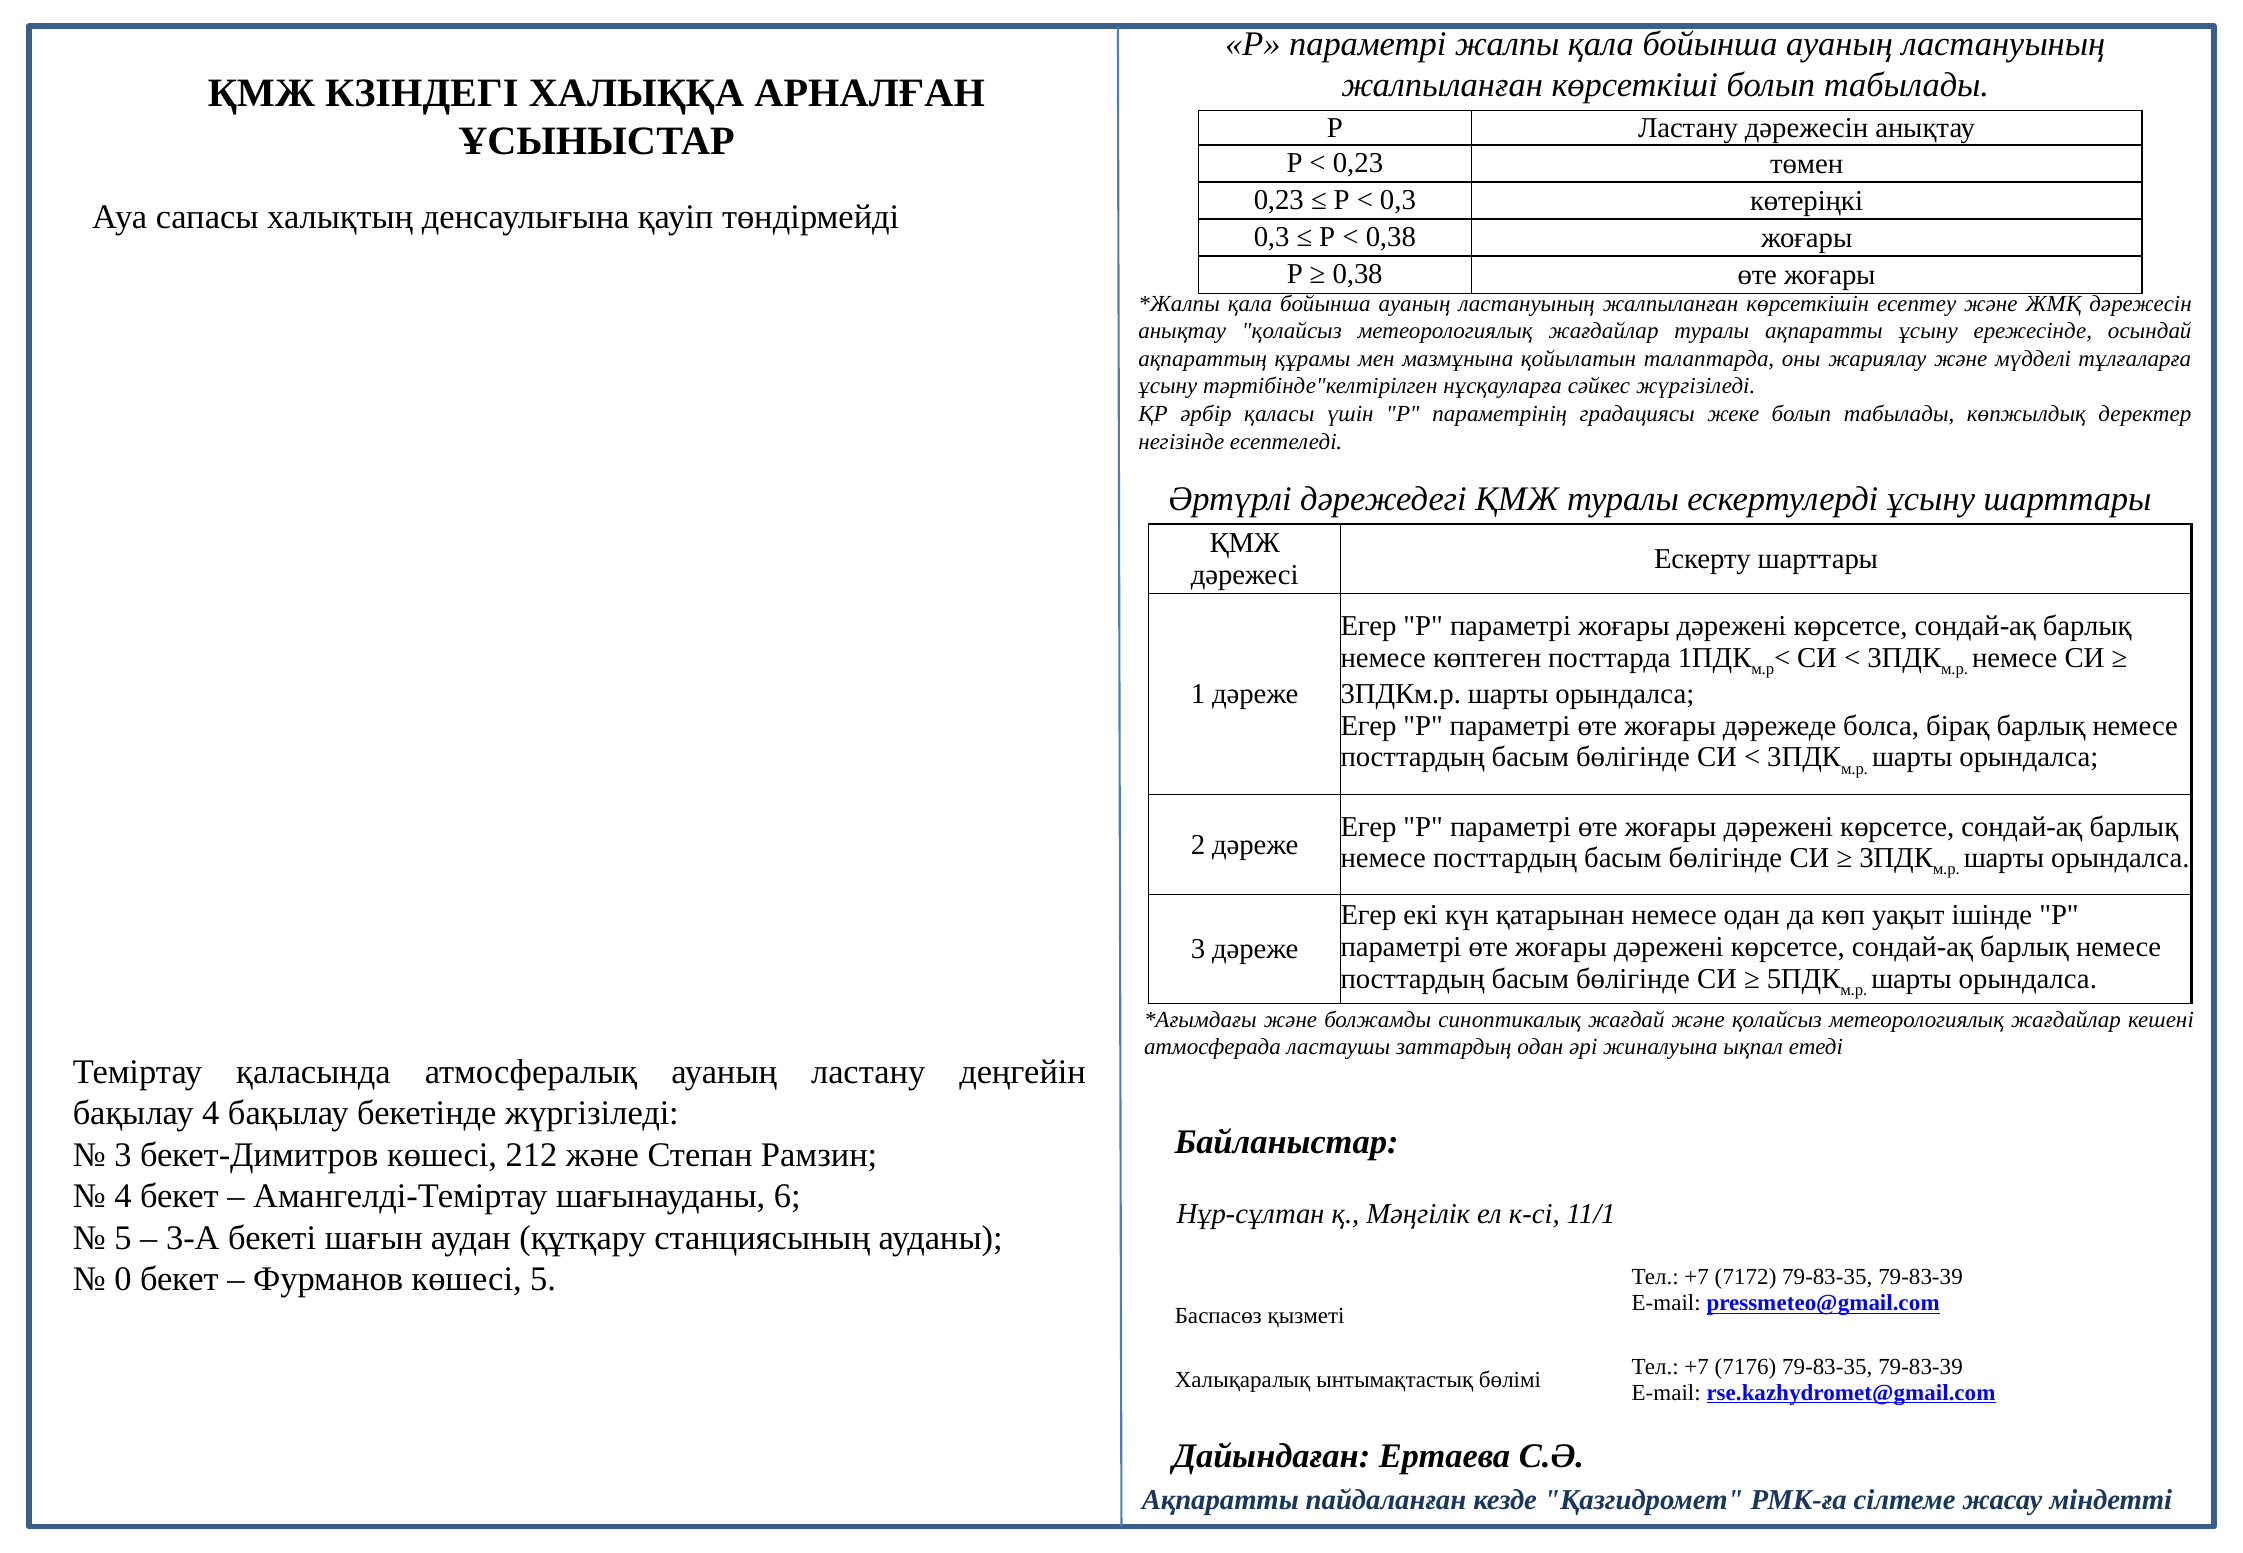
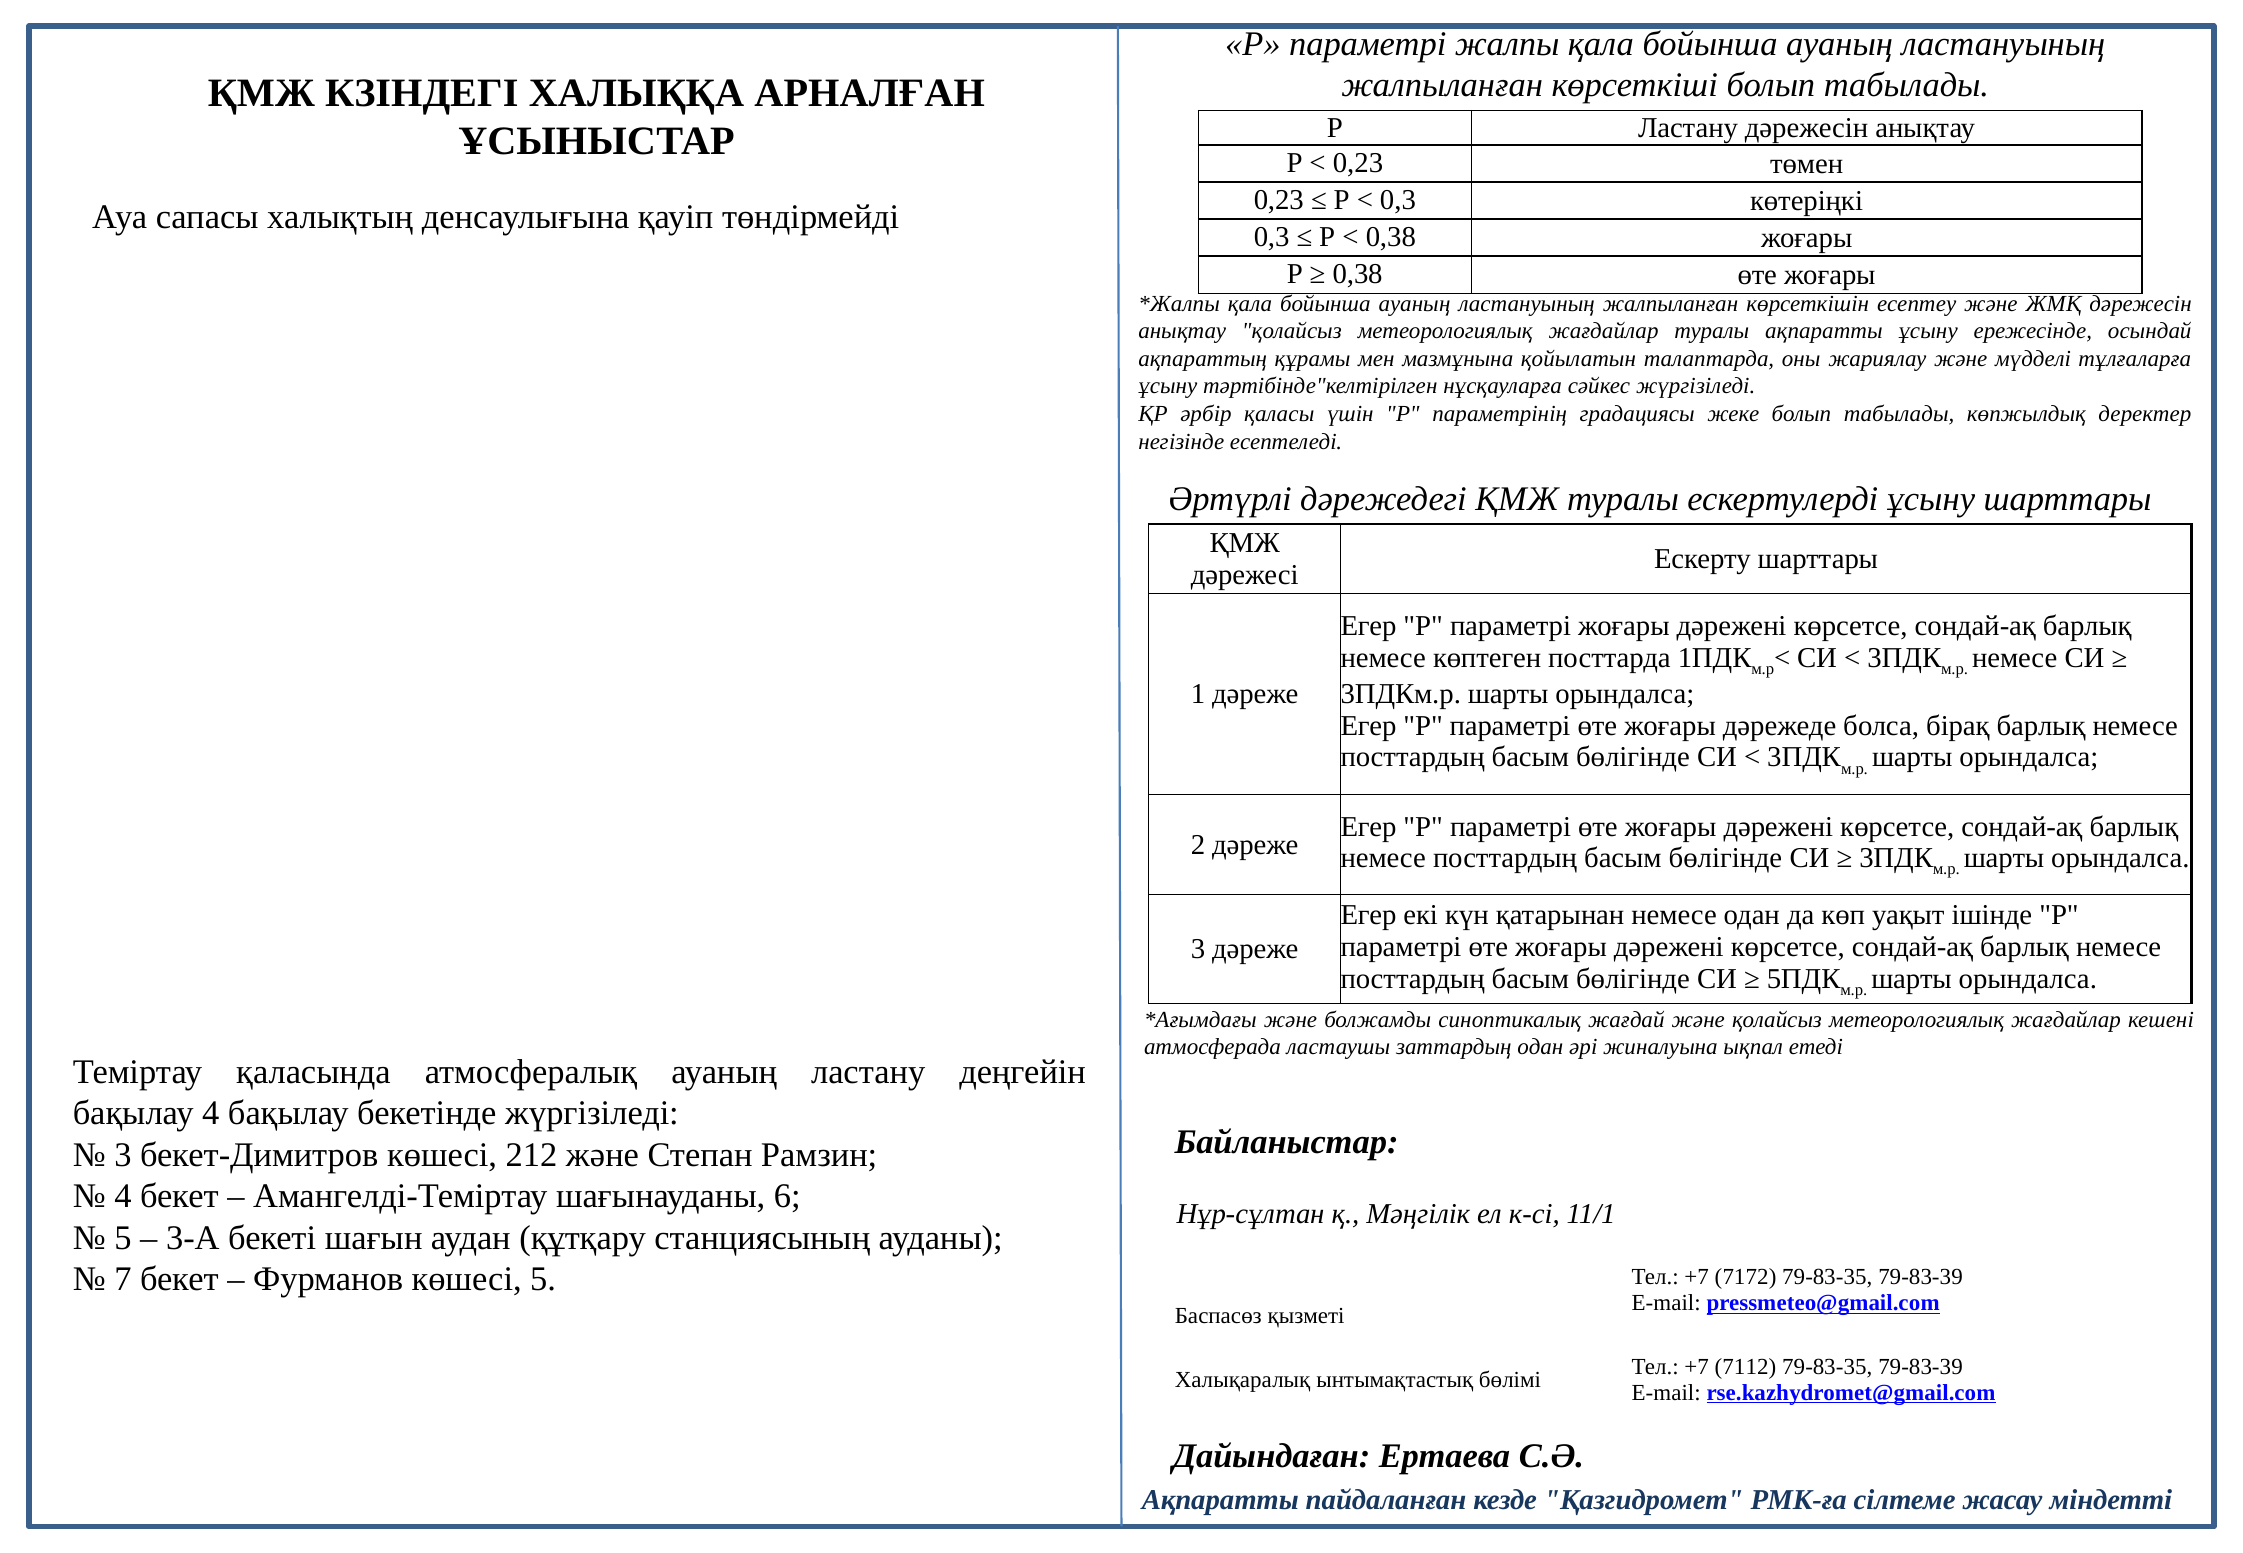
0: 0 -> 7
7176: 7176 -> 7112
